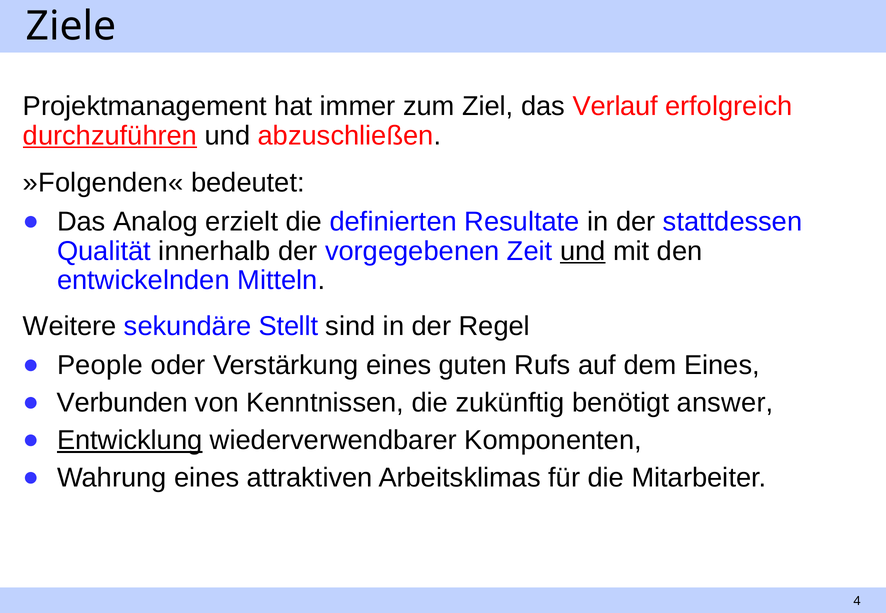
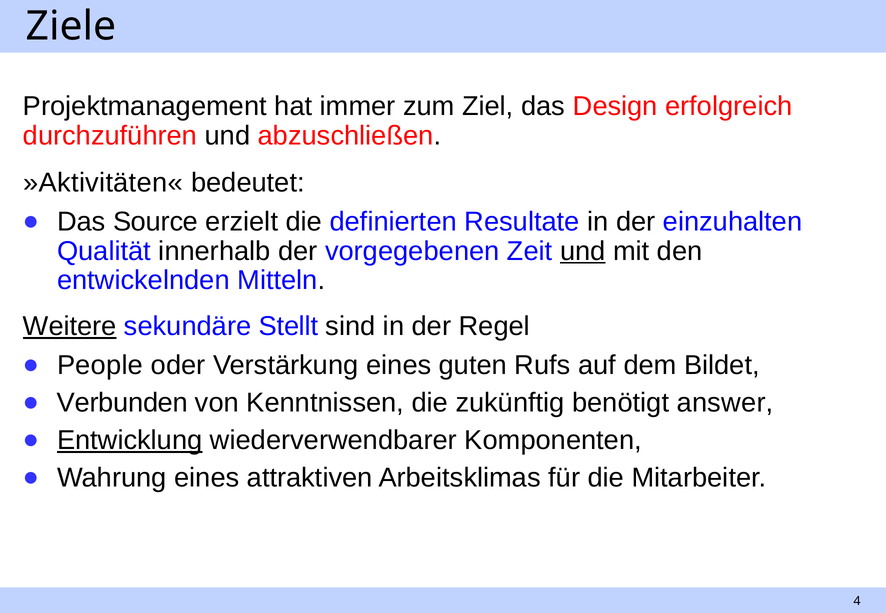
Verlauf: Verlauf -> Design
durchzuführen underline: present -> none
»Folgenden«: »Folgenden« -> »Aktivitäten«
Analog: Analog -> Source
stattdessen: stattdessen -> einzuhalten
Weitere underline: none -> present
dem Eines: Eines -> Bildet
